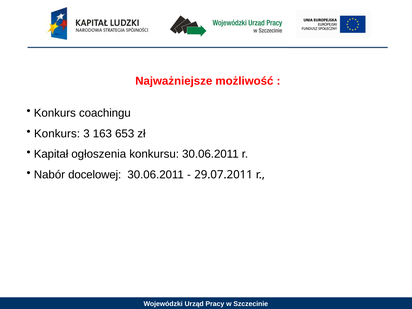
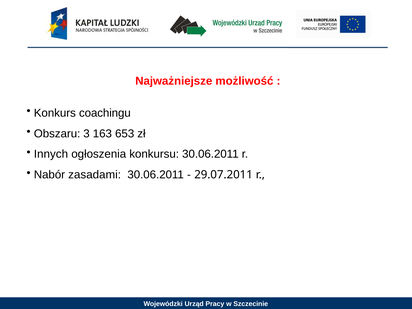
Konkurs at (57, 134): Konkurs -> Obszaru
Kapitał: Kapitał -> Innych
docelowej: docelowej -> zasadami
